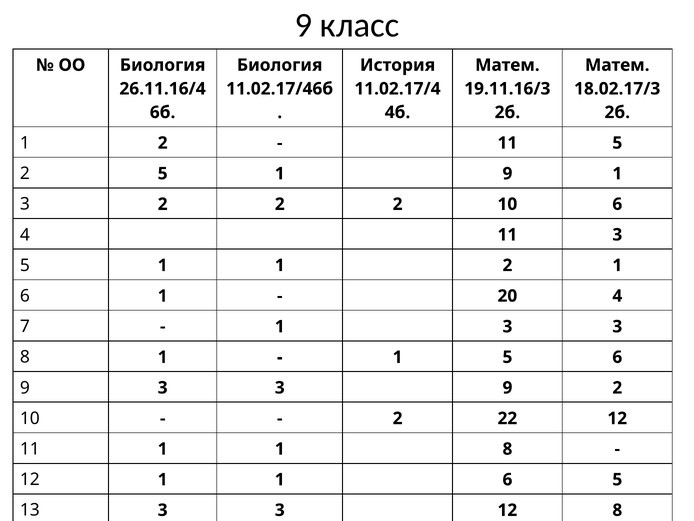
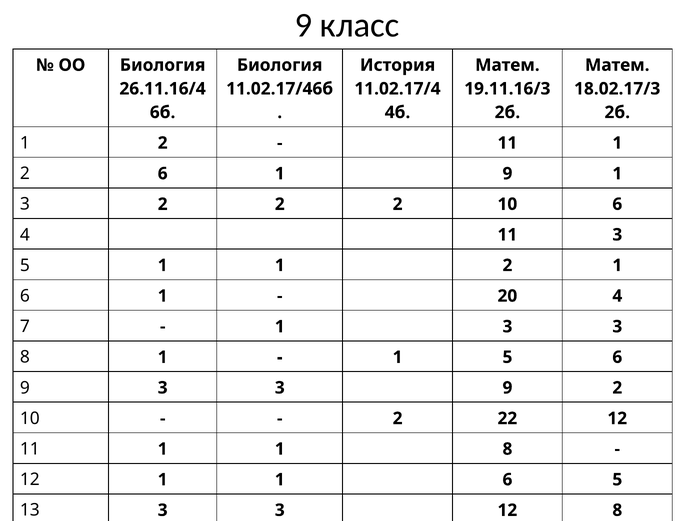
5 at (617, 143): 5 -> 1
2 5: 5 -> 6
